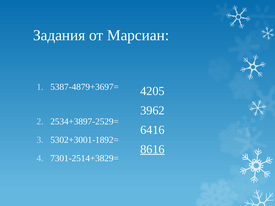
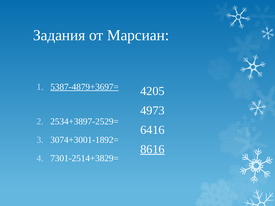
5387-4879+3697= underline: none -> present
3962: 3962 -> 4973
5302+3001-1892=: 5302+3001-1892= -> 3074+3001-1892=
